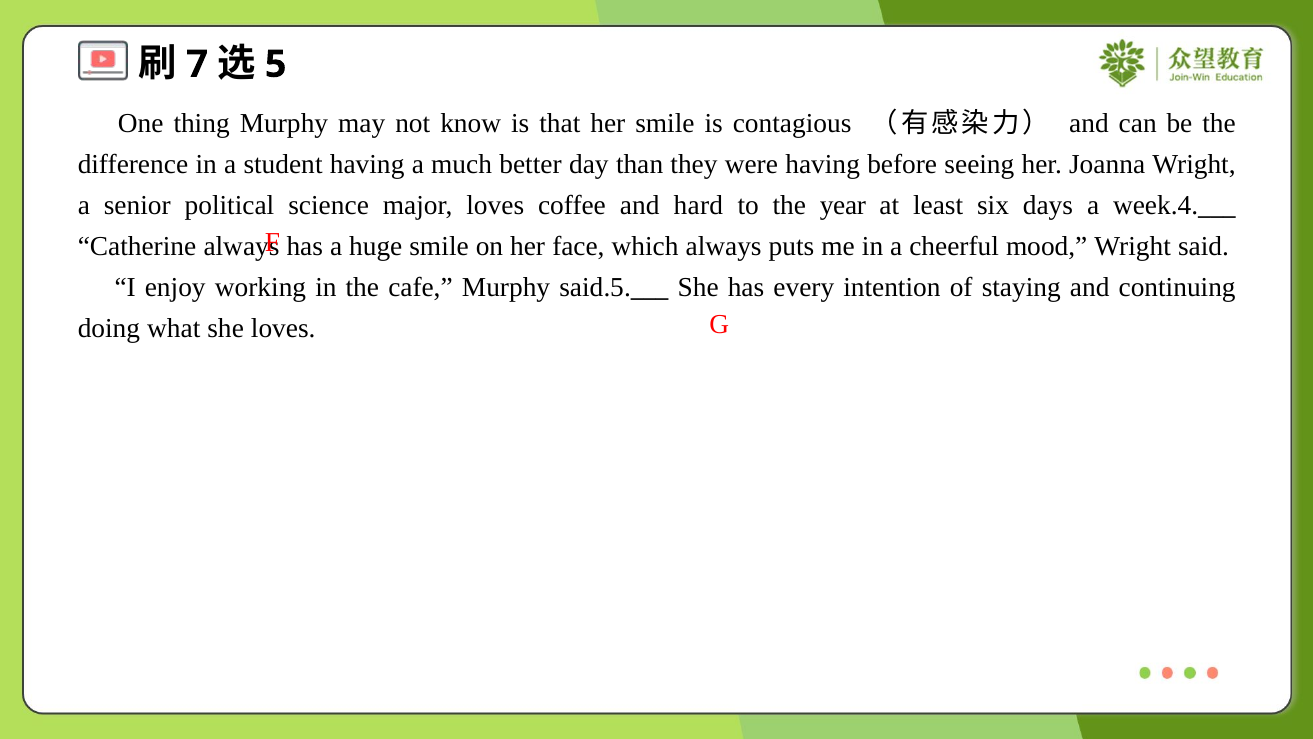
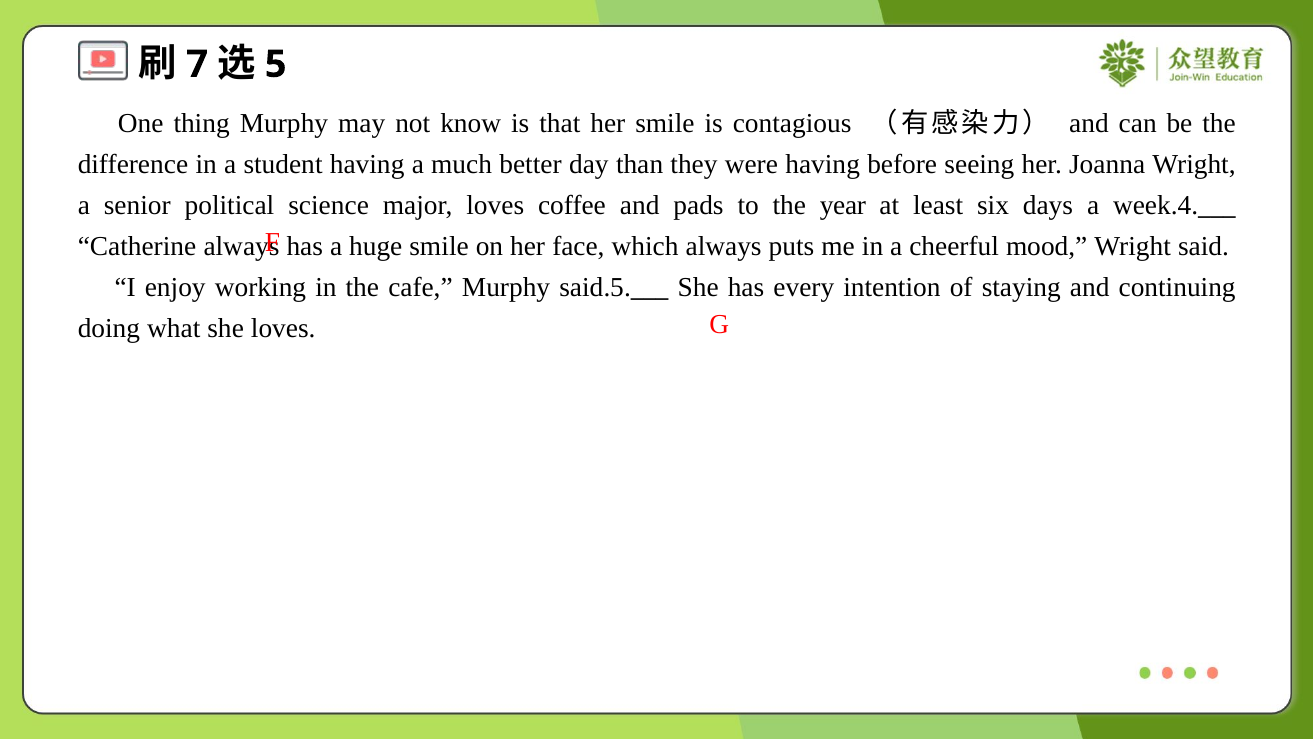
hard: hard -> pads
